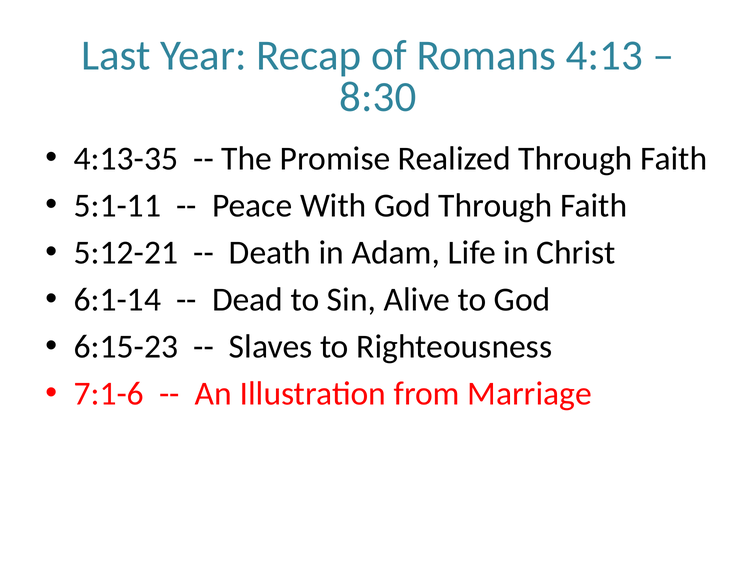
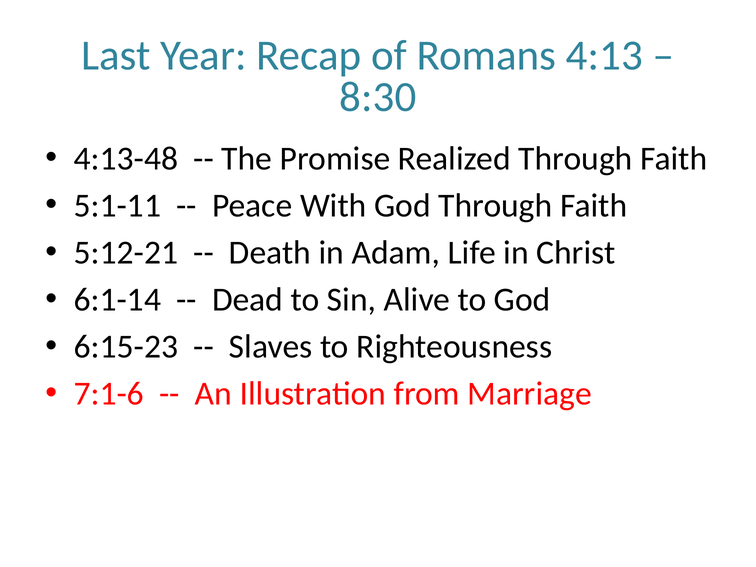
4:13-35: 4:13-35 -> 4:13-48
